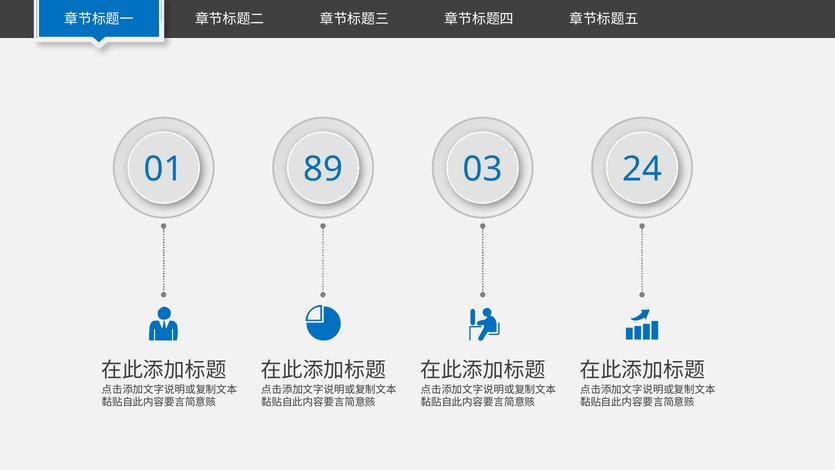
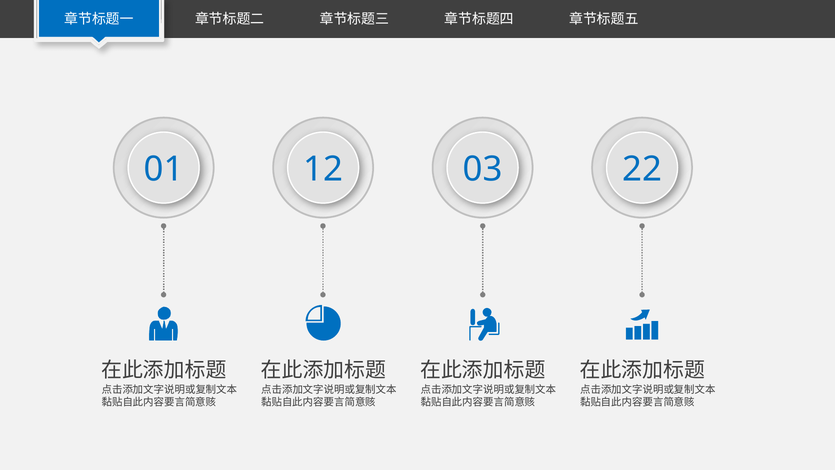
89: 89 -> 12
24: 24 -> 22
